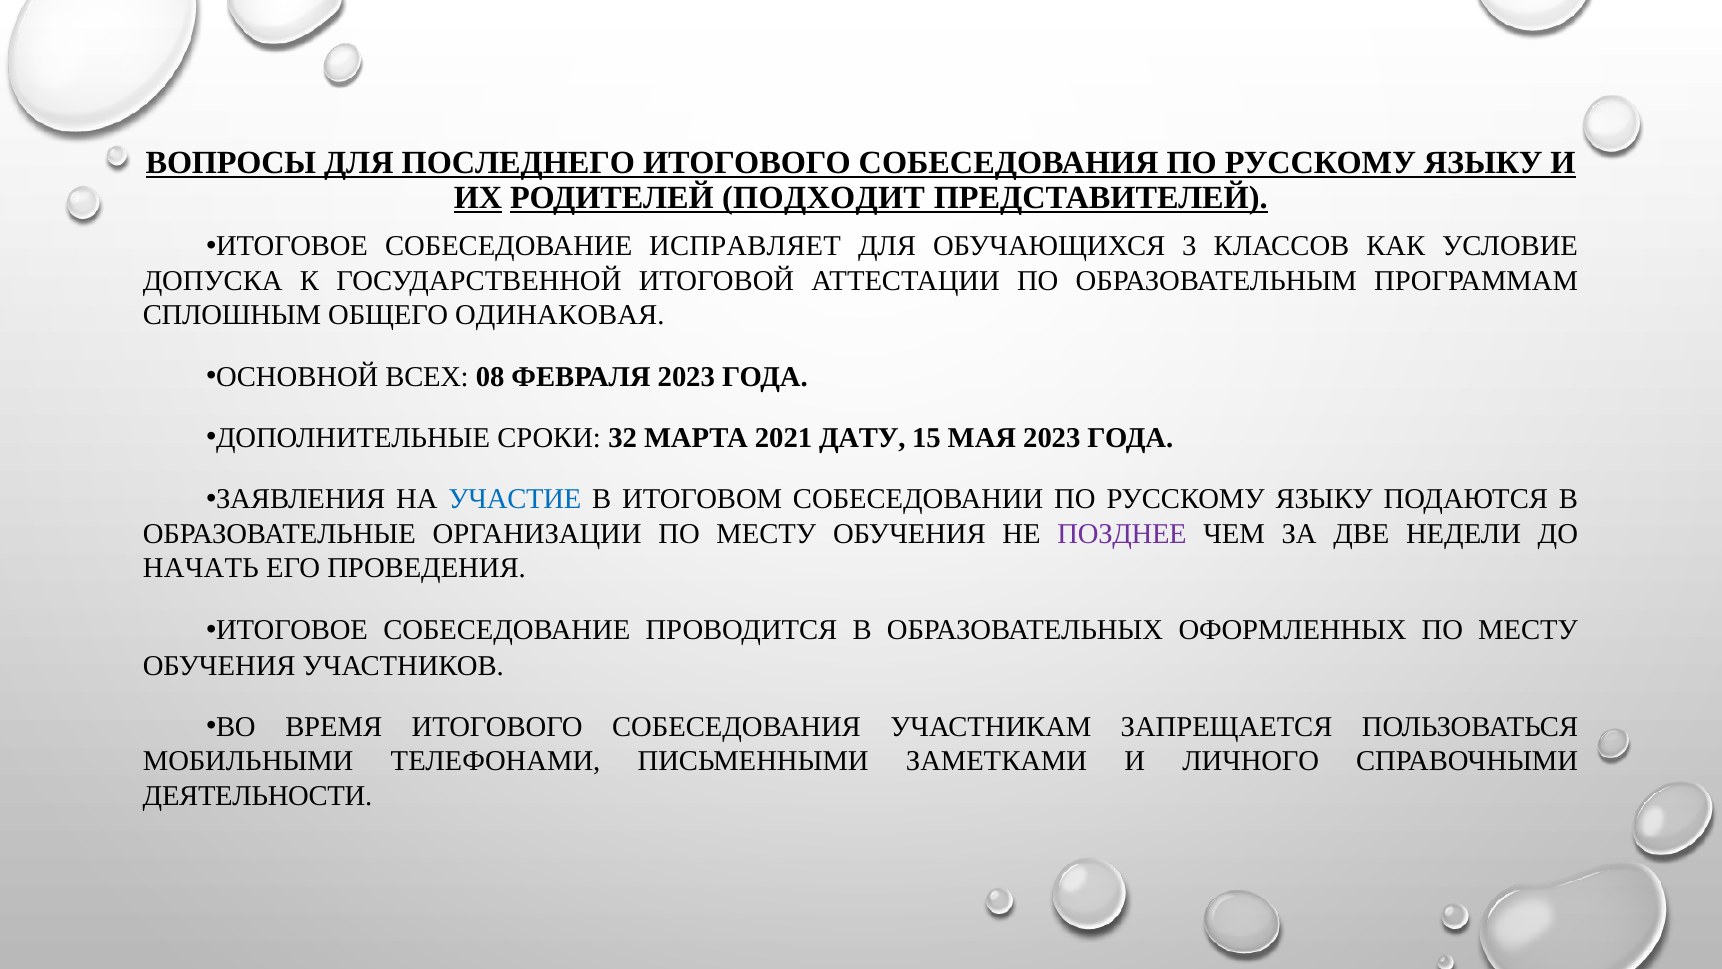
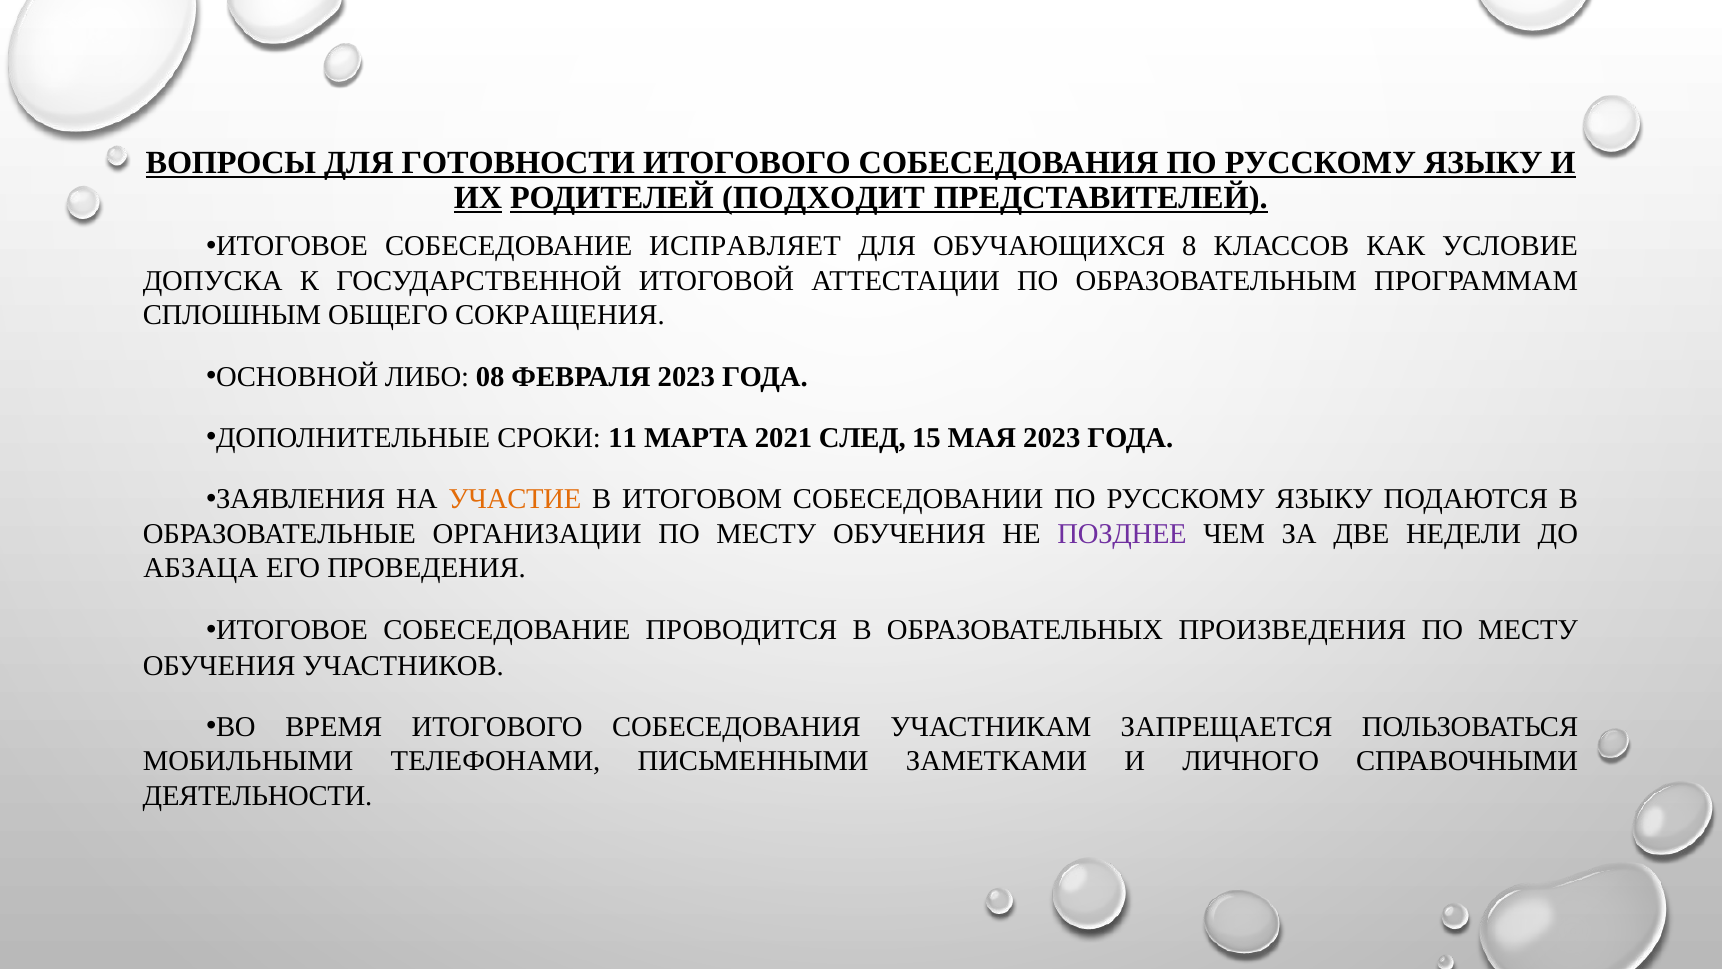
ПОСЛЕДНЕГО: ПОСЛЕДНЕГО -> ГОТОВНОСТИ
3: 3 -> 8
ОДИНАКОВАЯ: ОДИНАКОВАЯ -> СОКРАЩЕНИЯ
ВСЕХ: ВСЕХ -> ЛИБО
32: 32 -> 11
ДАТУ: ДАТУ -> СЛЕД
УЧАСТИЕ colour: blue -> orange
НАЧАТЬ: НАЧАТЬ -> АБЗАЦА
ОФОРМЛЕННЫХ: ОФОРМЛЕННЫХ -> ПРОИЗВЕДЕНИЯ
